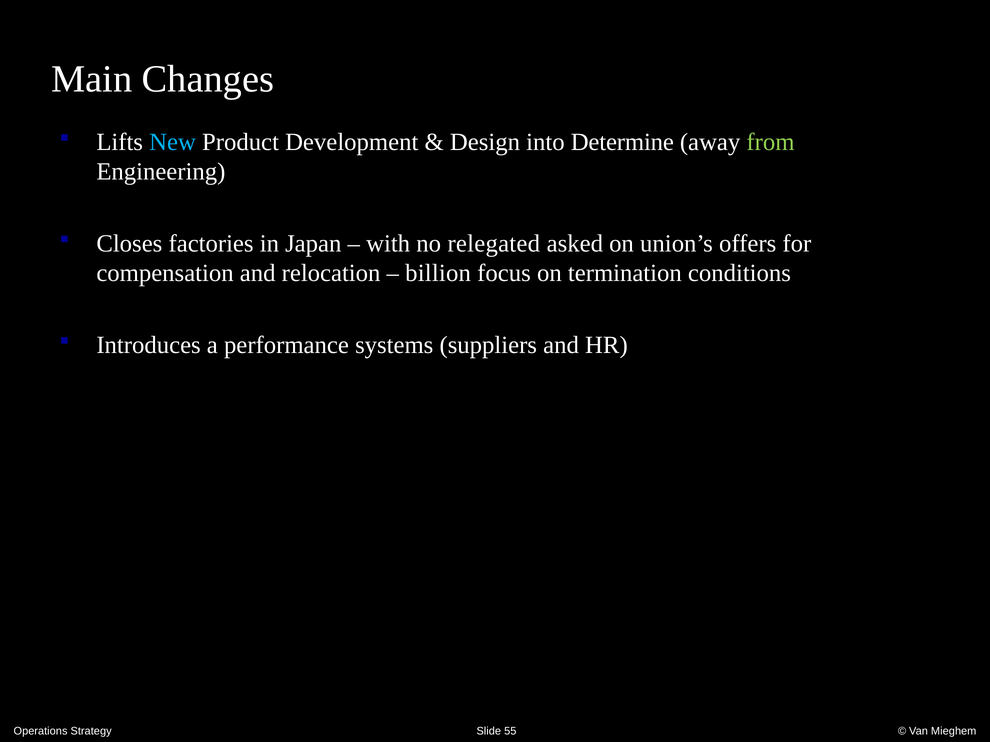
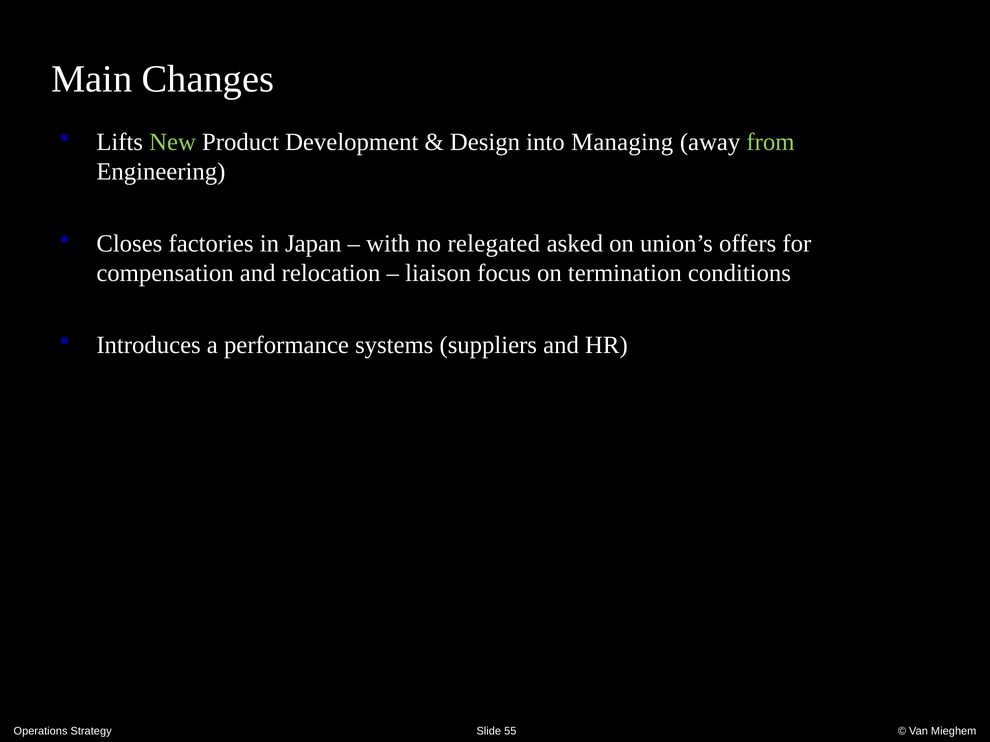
New colour: light blue -> light green
Determine: Determine -> Managing
billion: billion -> liaison
